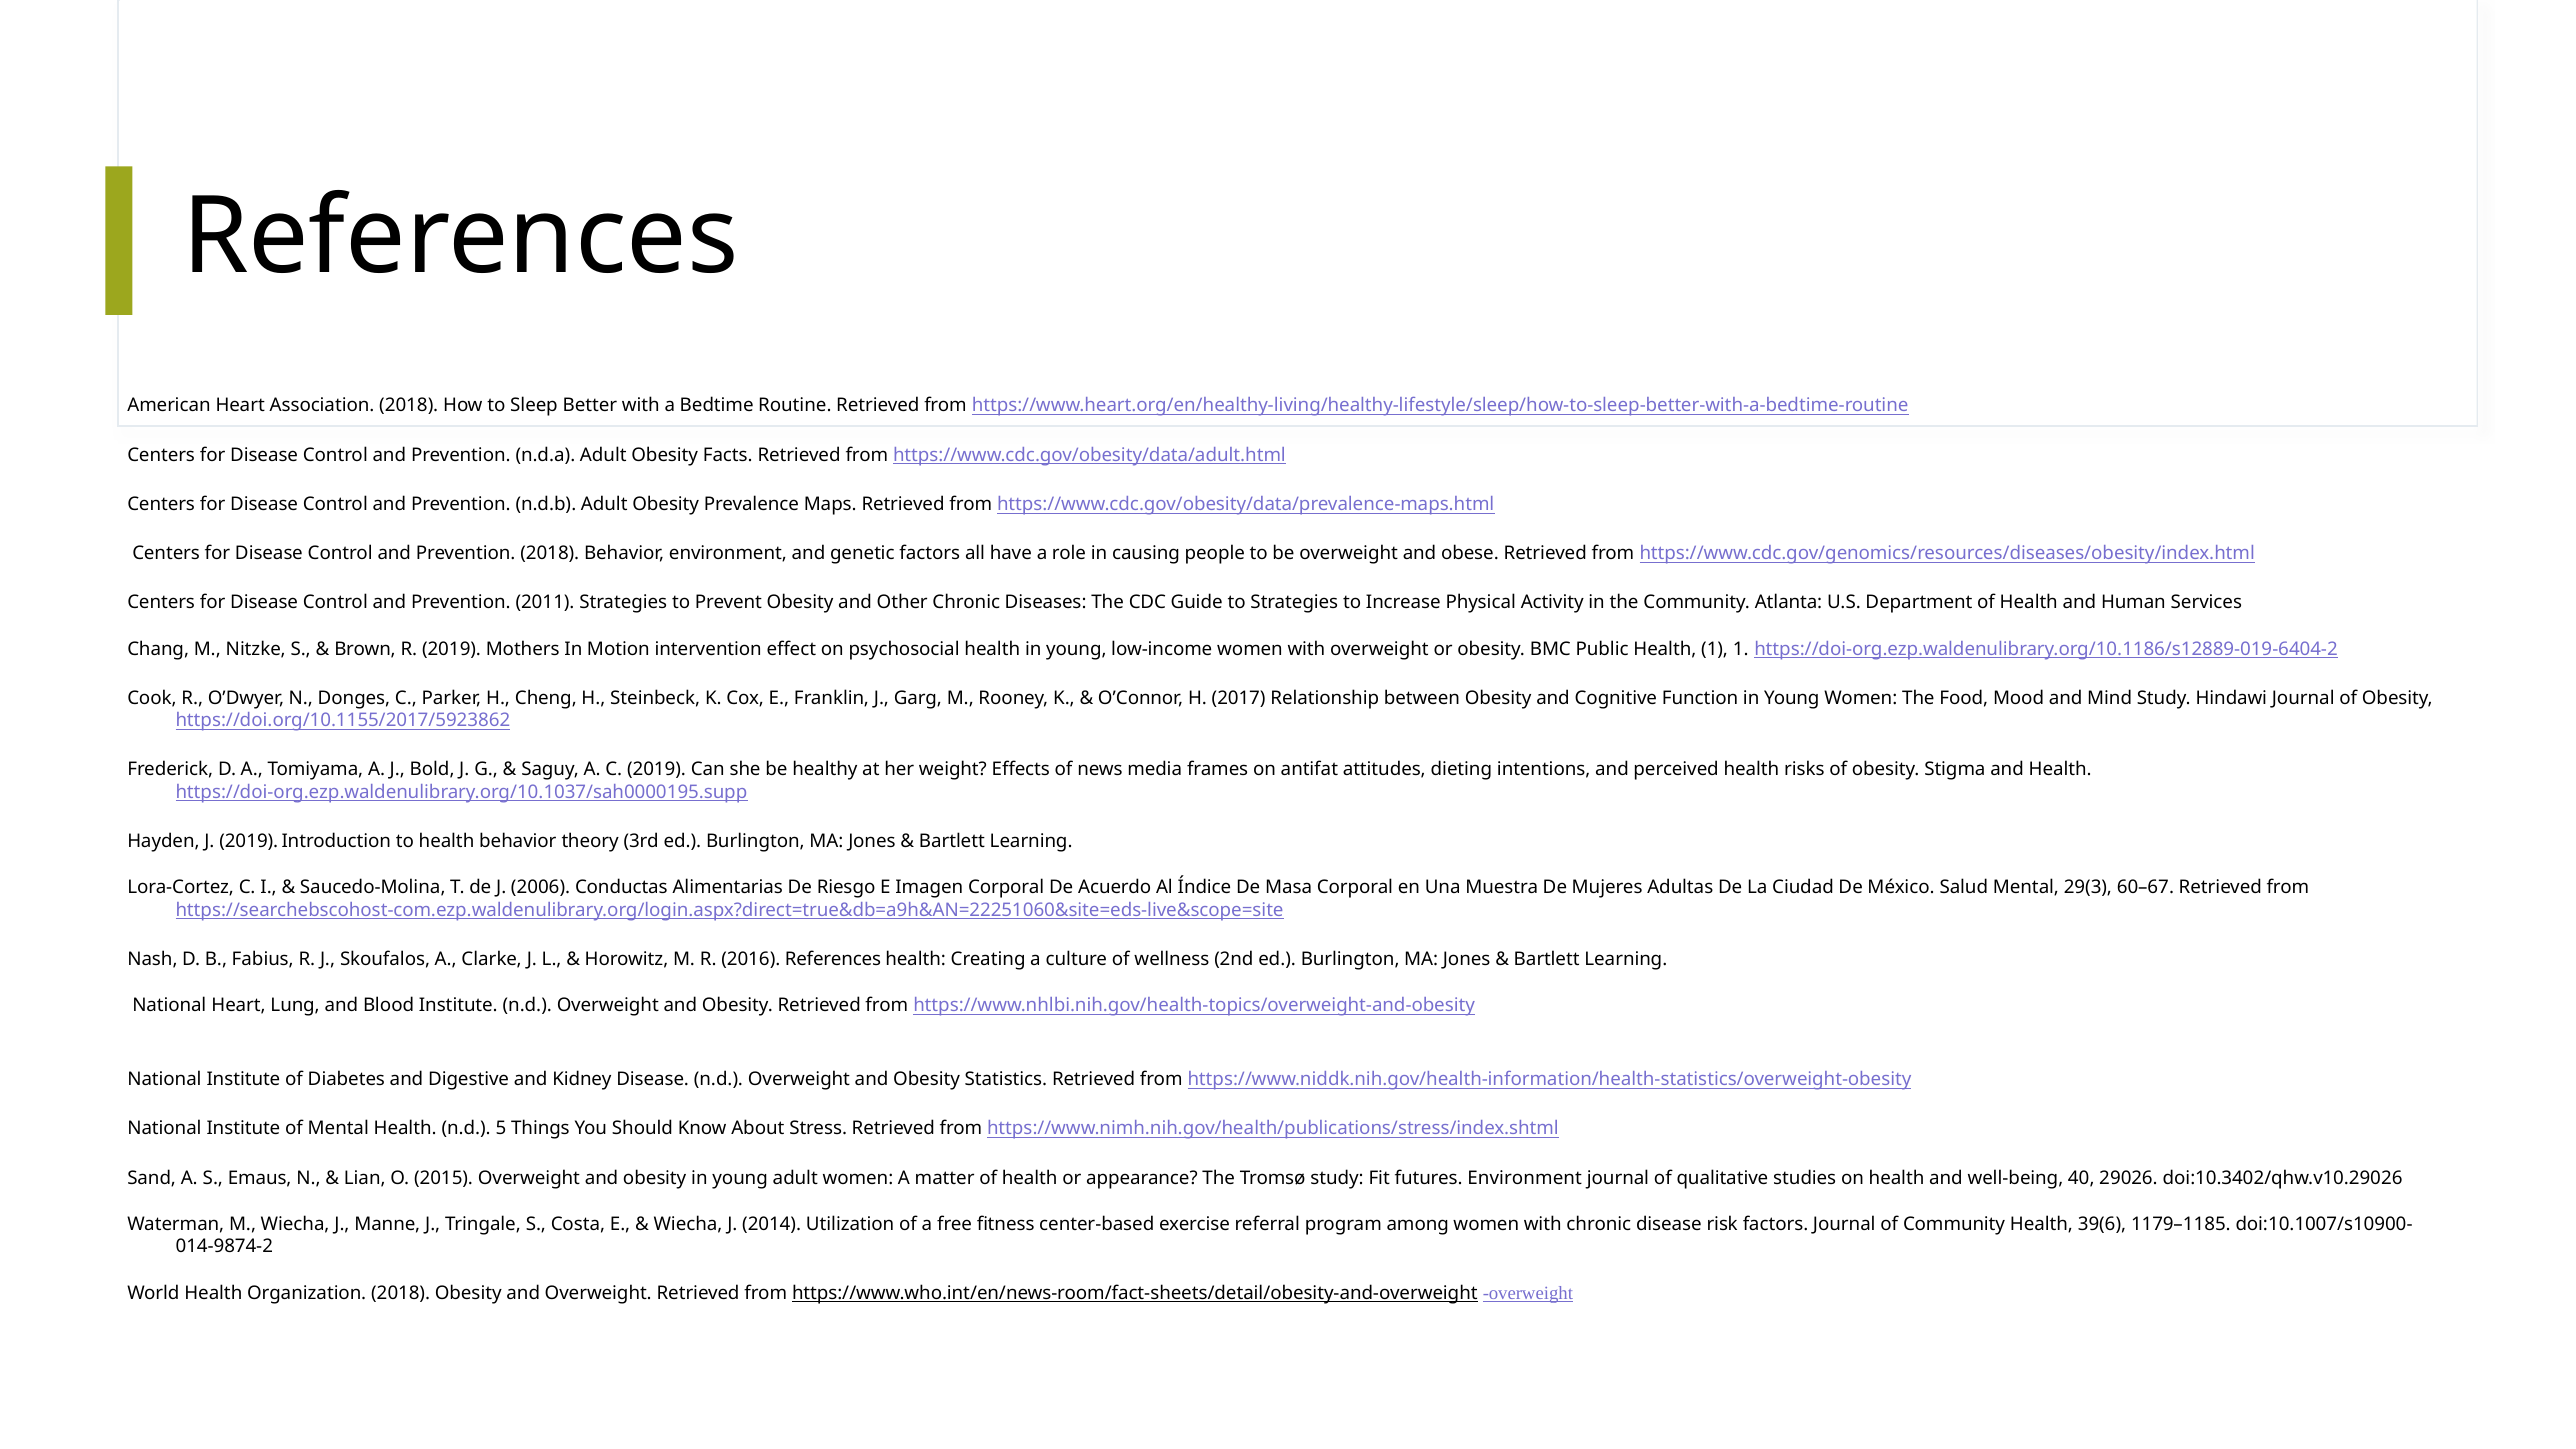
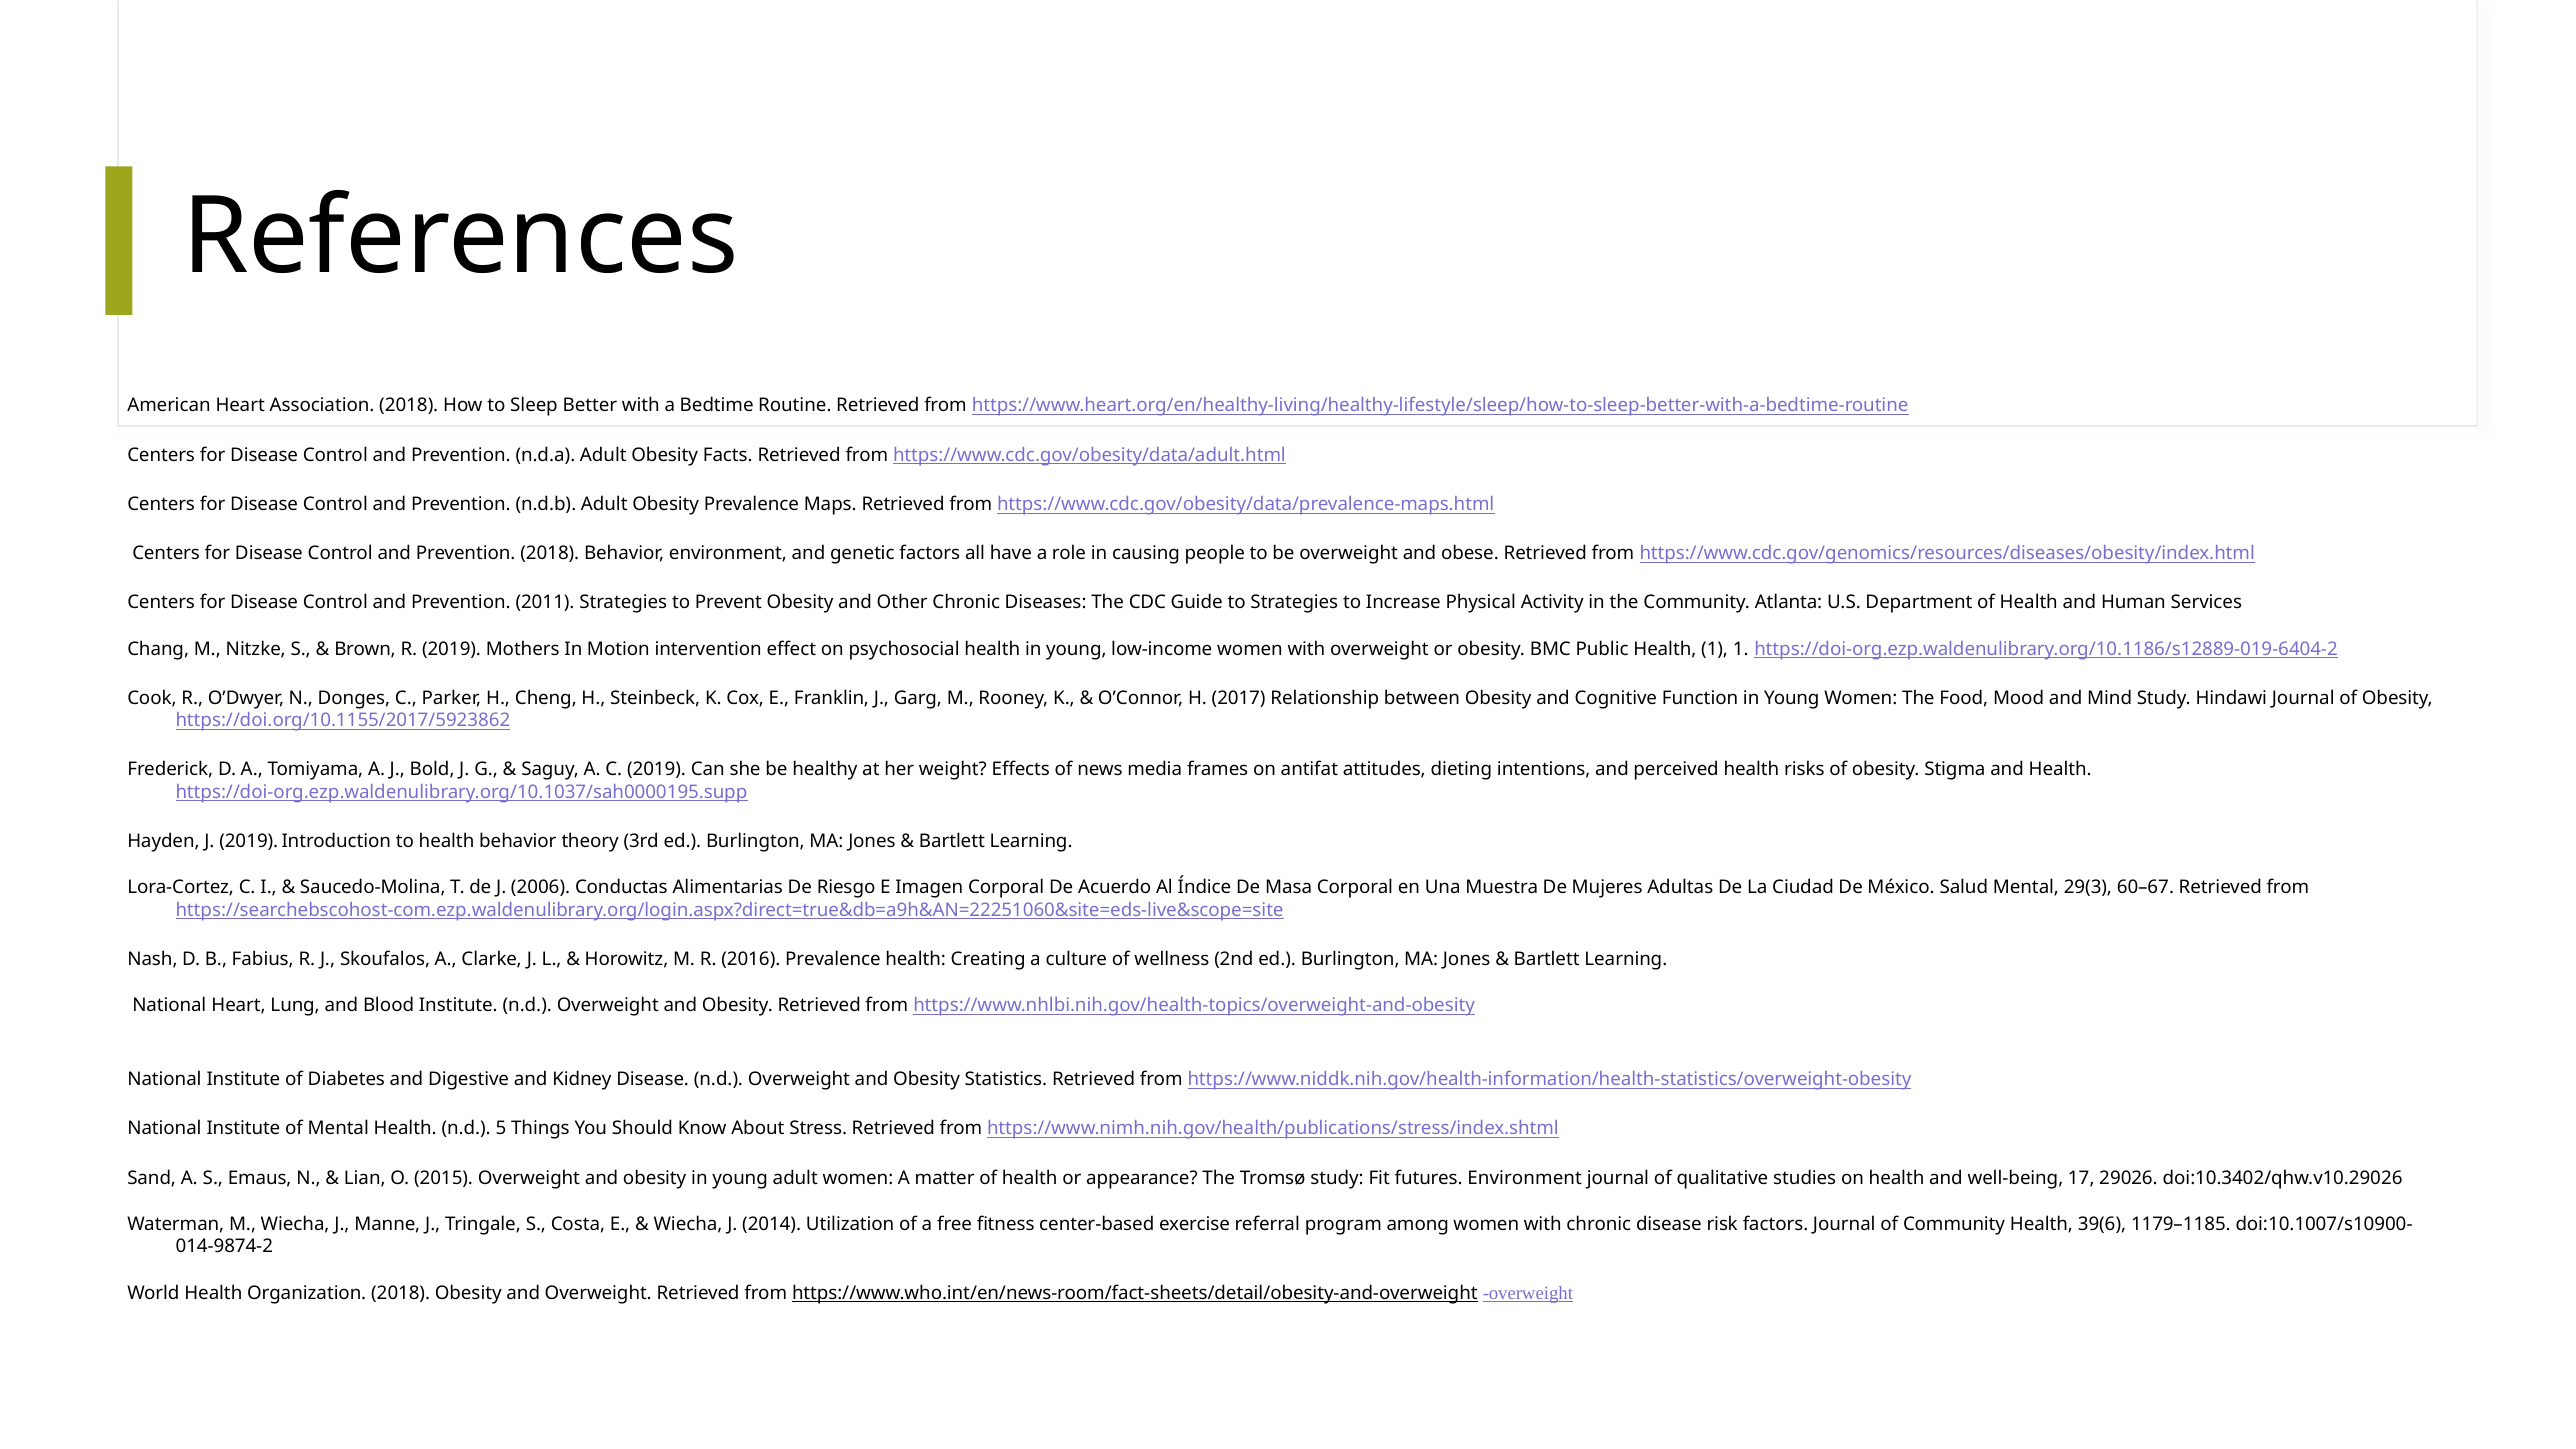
2016 References: References -> Prevalence
40: 40 -> 17
